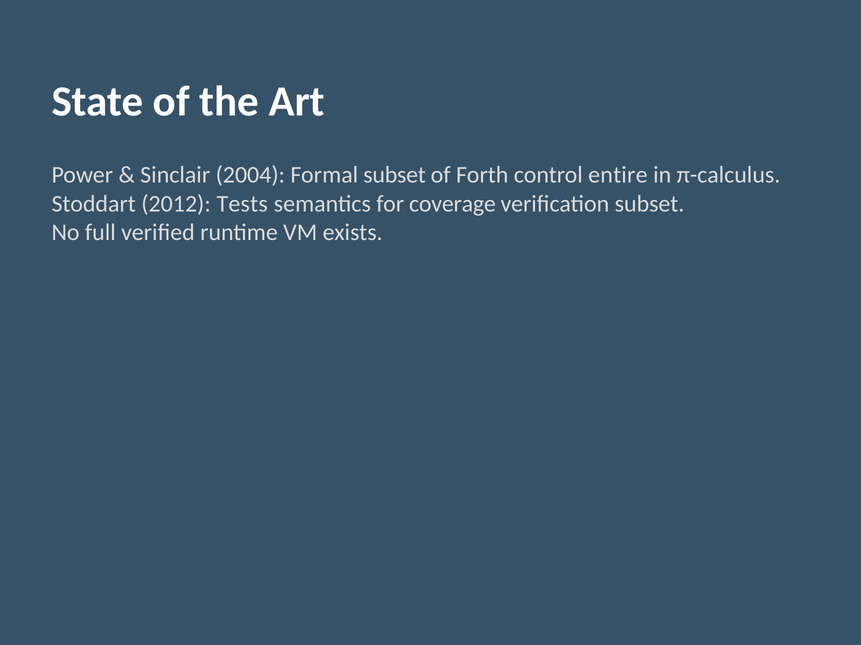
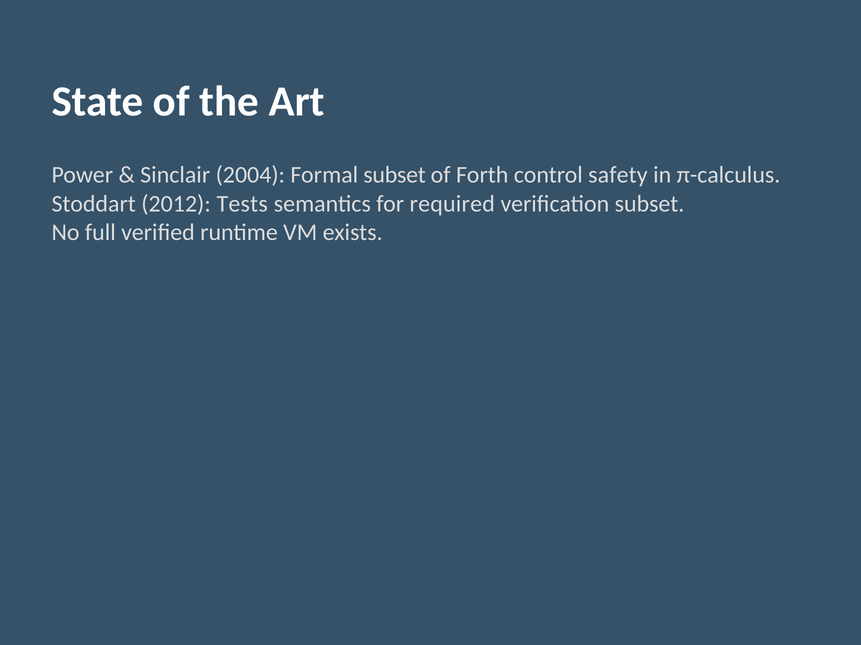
entire: entire -> safety
coverage: coverage -> required
